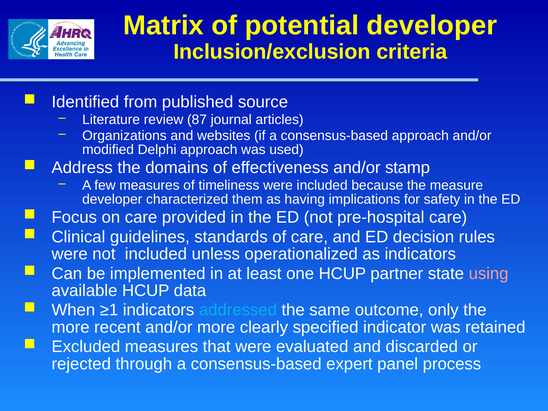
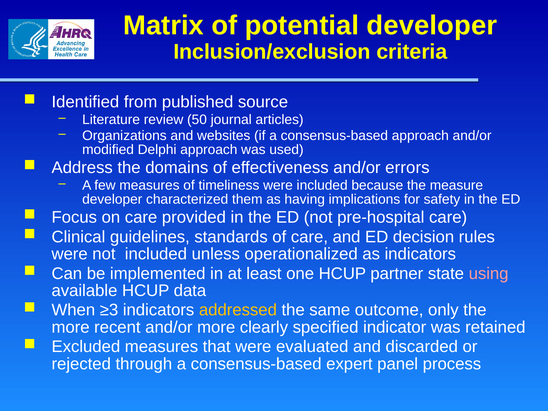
87: 87 -> 50
stamp: stamp -> errors
≥1: ≥1 -> ≥3
addressed colour: light blue -> yellow
